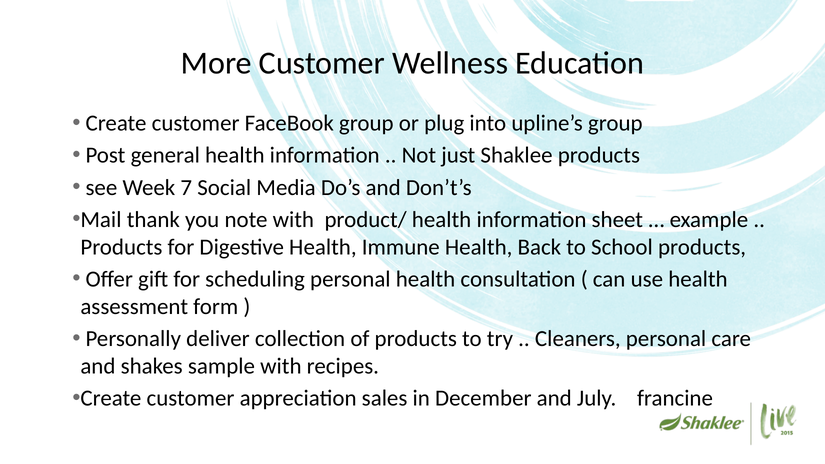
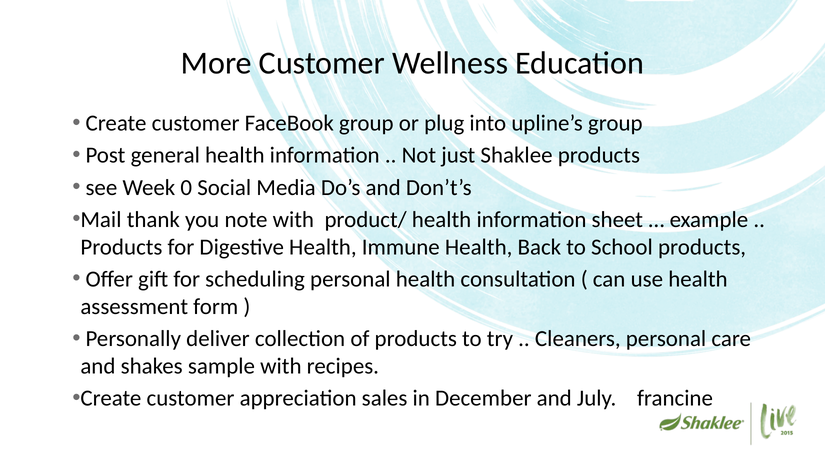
7: 7 -> 0
